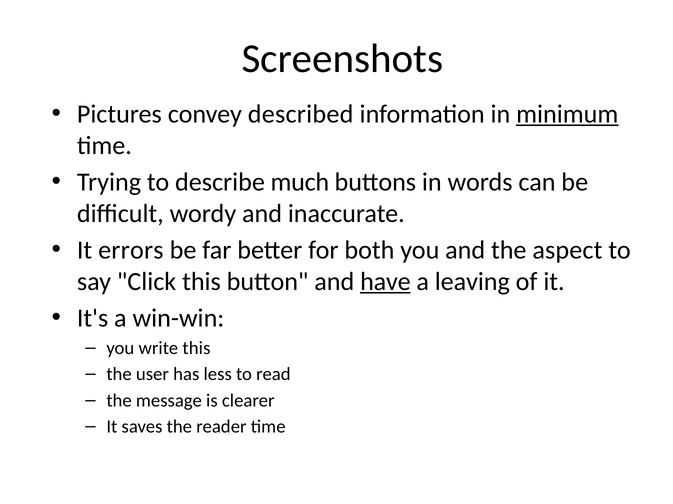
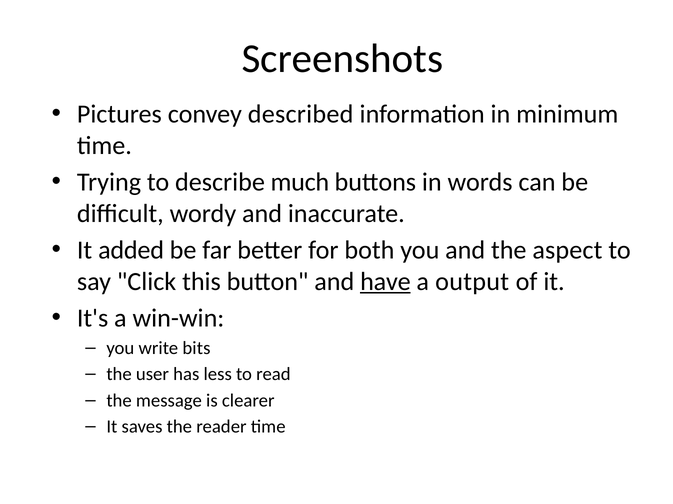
minimum underline: present -> none
errors: errors -> added
leaving: leaving -> output
write this: this -> bits
